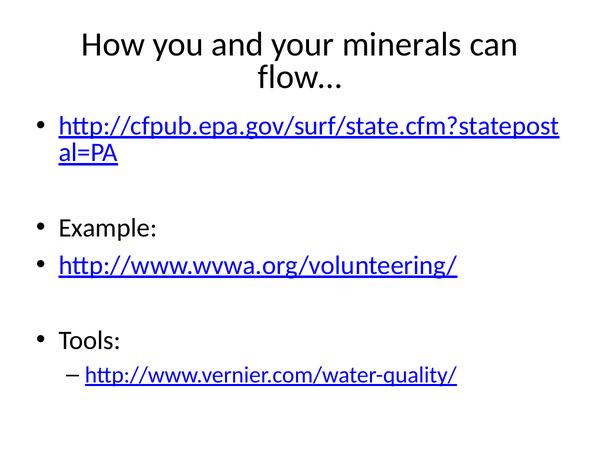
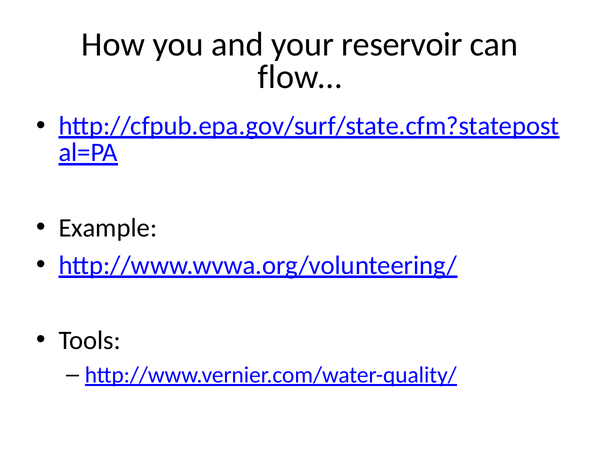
minerals: minerals -> reservoir
